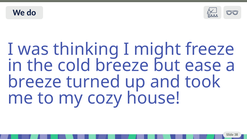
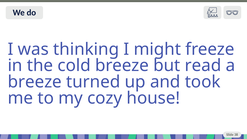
ease: ease -> read
